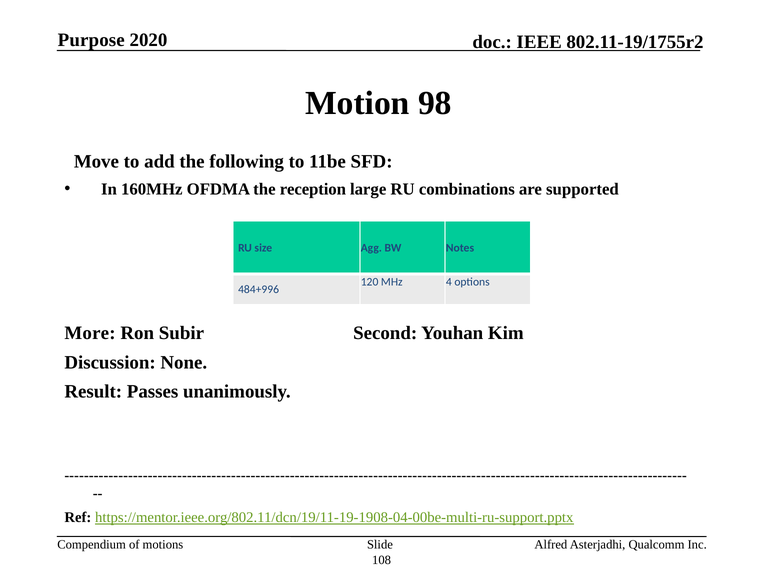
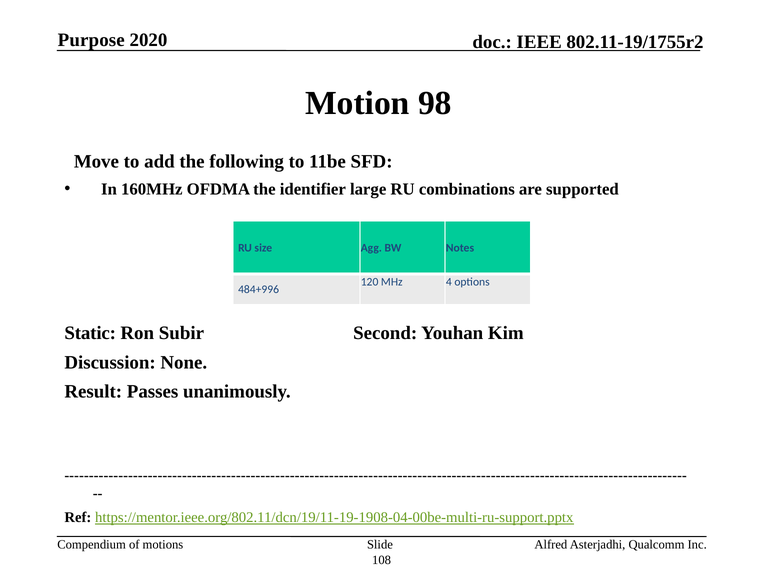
reception: reception -> identifier
More: More -> Static
